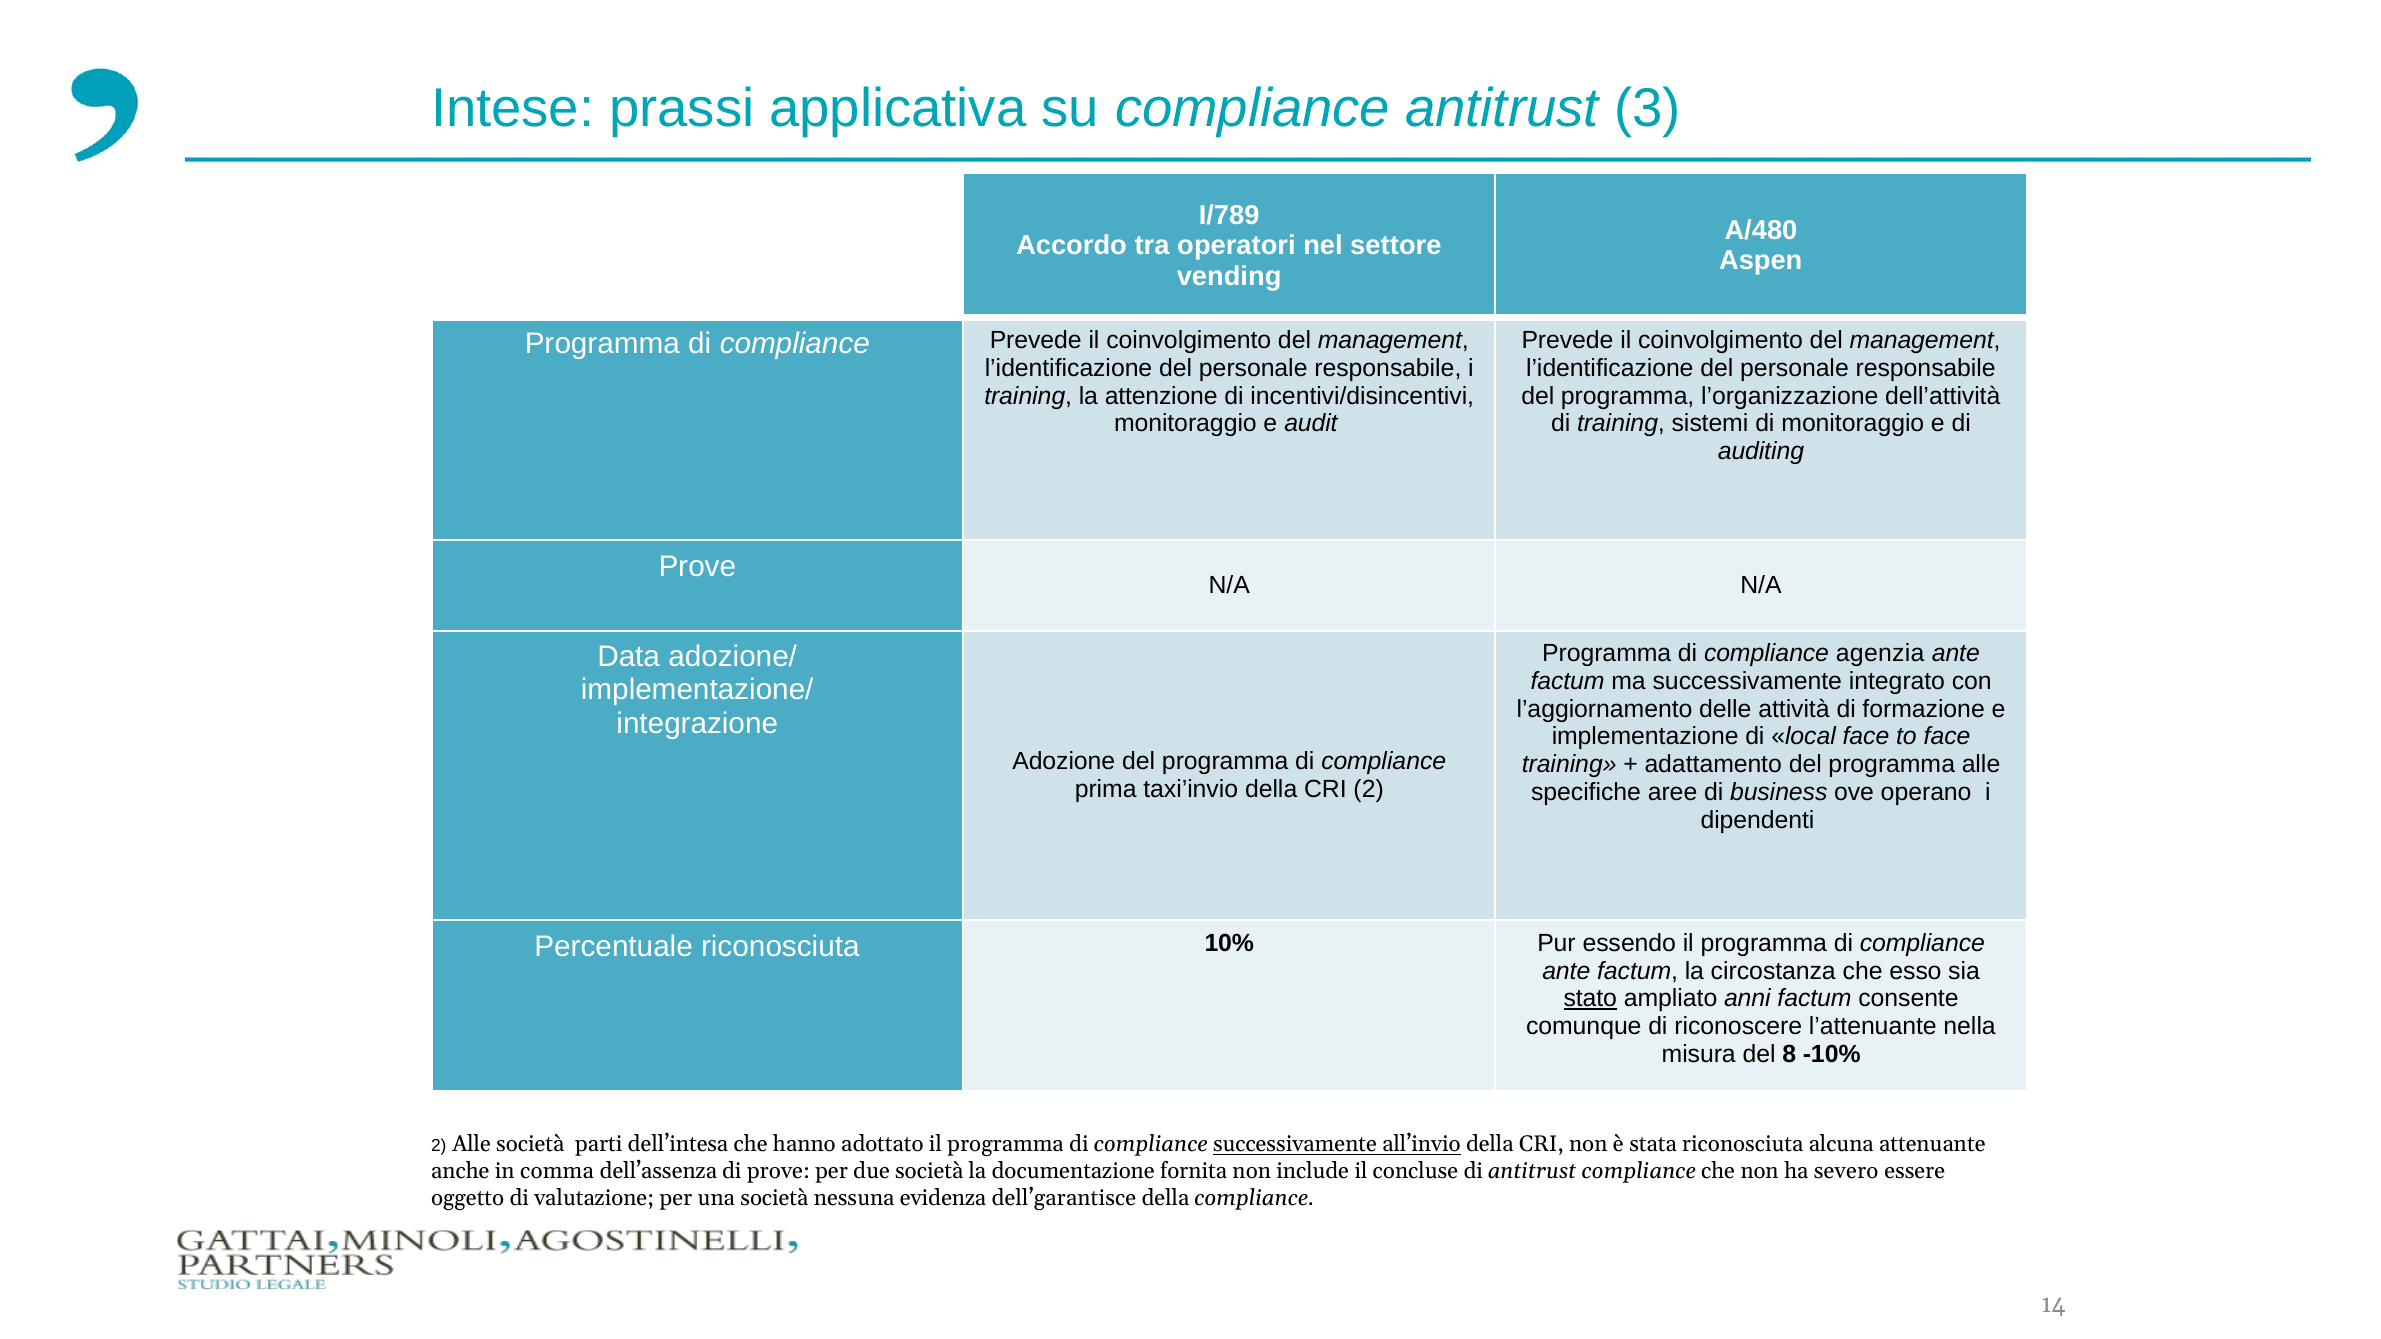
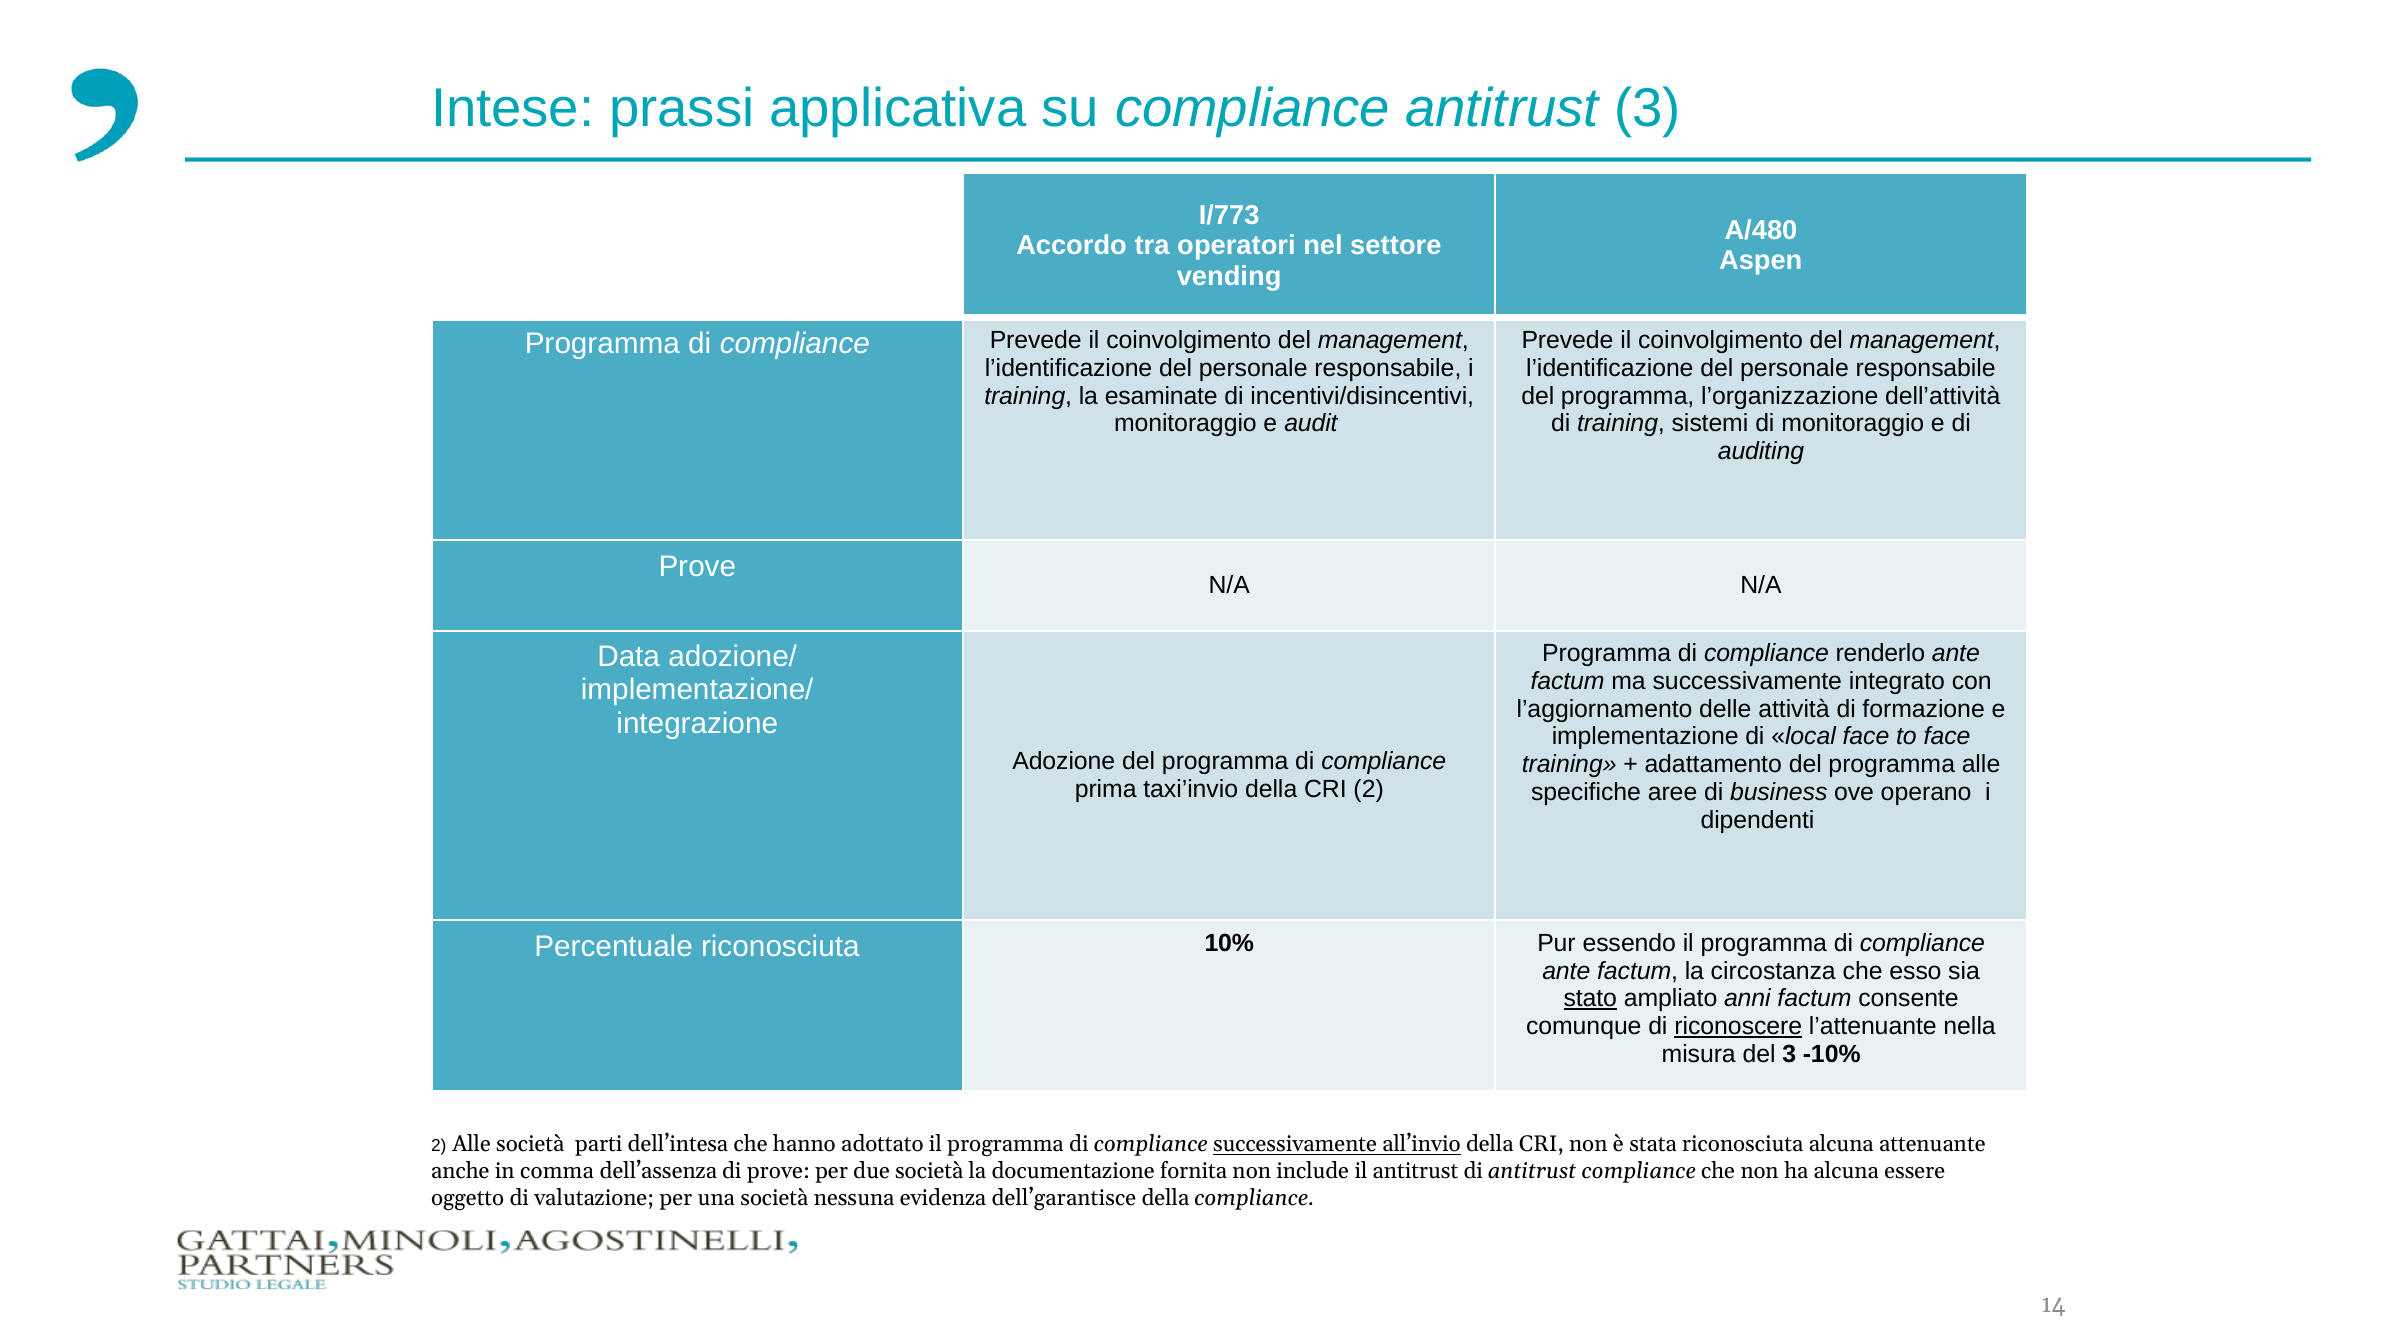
I/789: I/789 -> I/773
attenzione: attenzione -> esaminate
agenzia: agenzia -> renderlo
riconoscere underline: none -> present
del 8: 8 -> 3
il concluse: concluse -> antitrust
ha severo: severo -> alcuna
